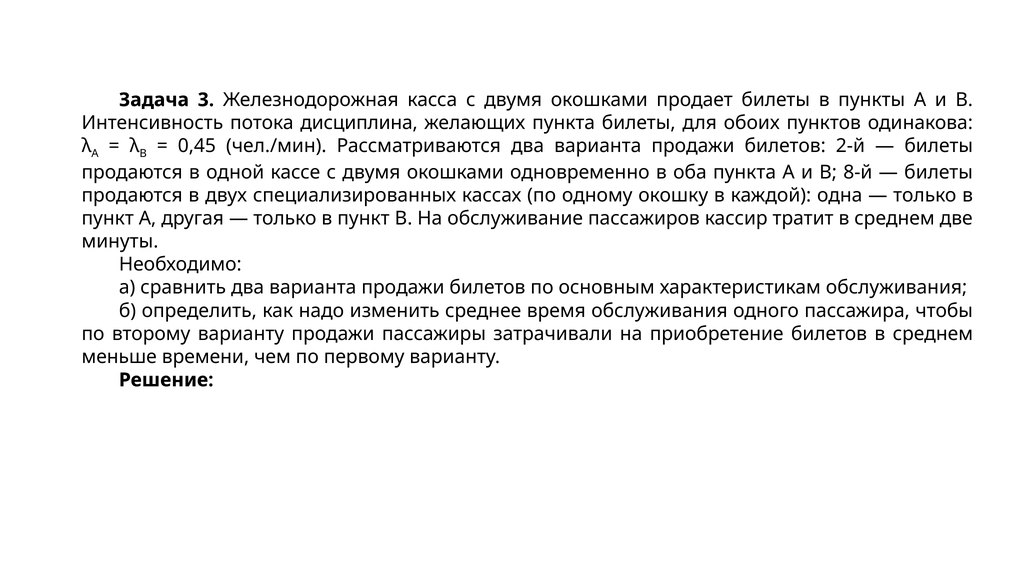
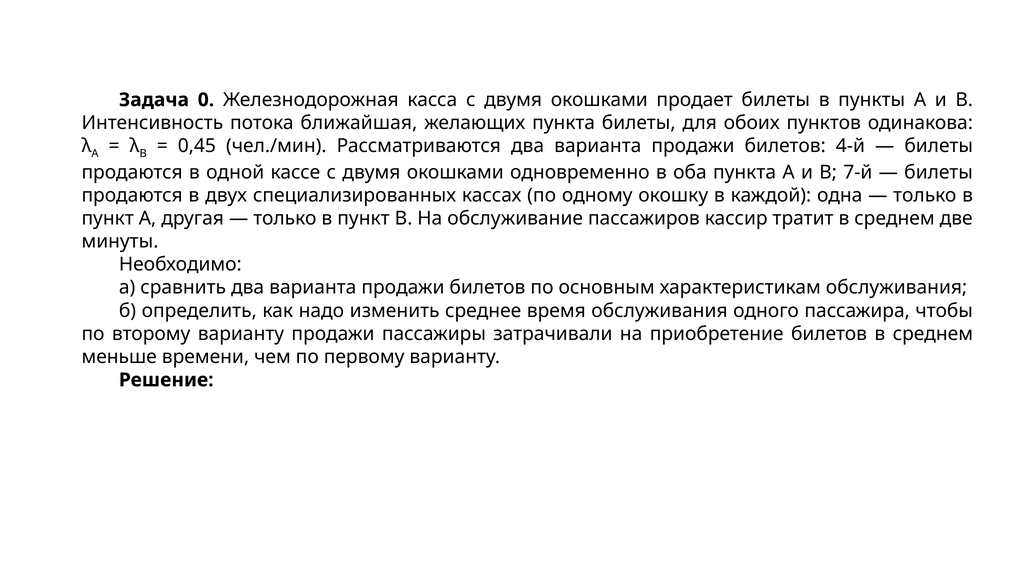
3: 3 -> 0
дисциплина: дисциплина -> ближайшая
2‑й: 2‑й -> 4‑й
8‑й: 8‑й -> 7‑й
